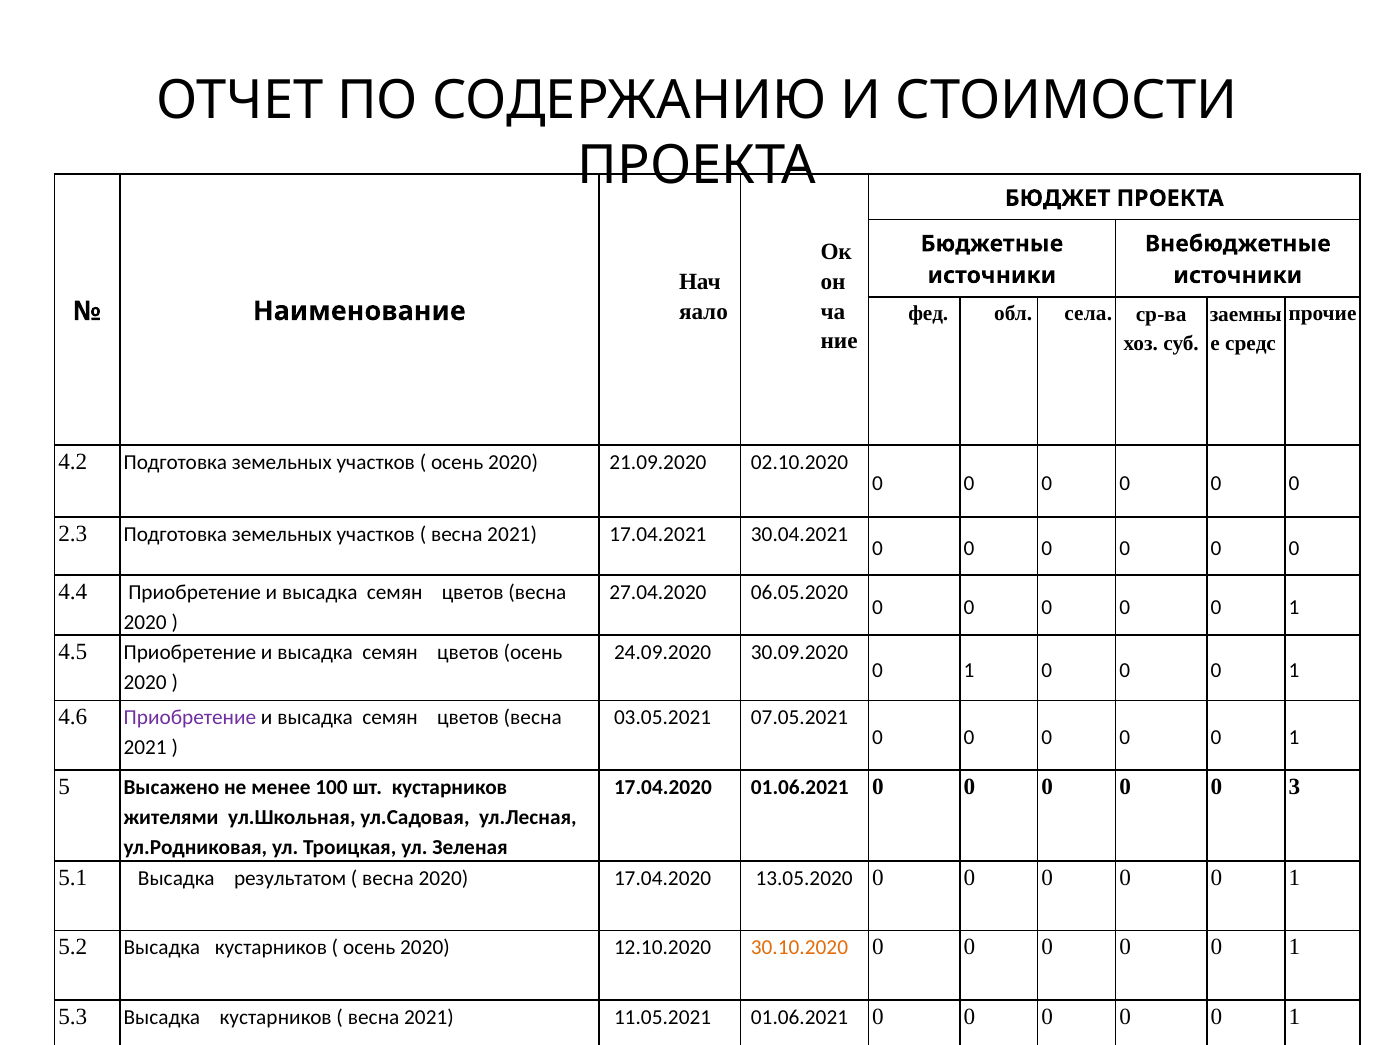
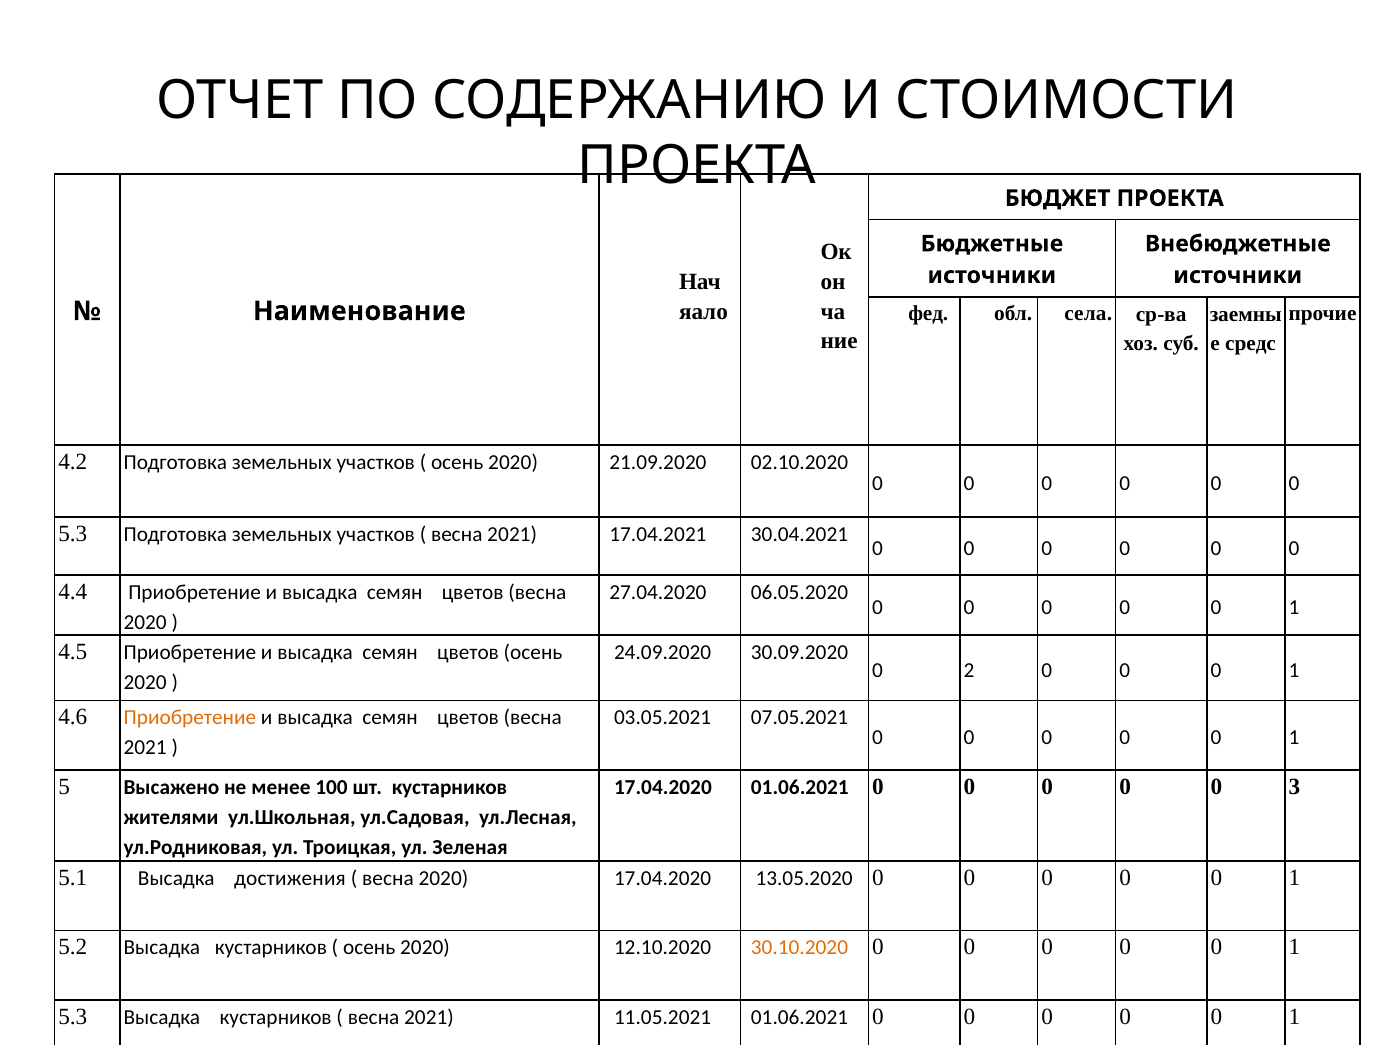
2.3 at (73, 534): 2.3 -> 5.3
1 at (969, 670): 1 -> 2
Приобретение at (190, 718) colour: purple -> orange
результатом: результатом -> достижения
